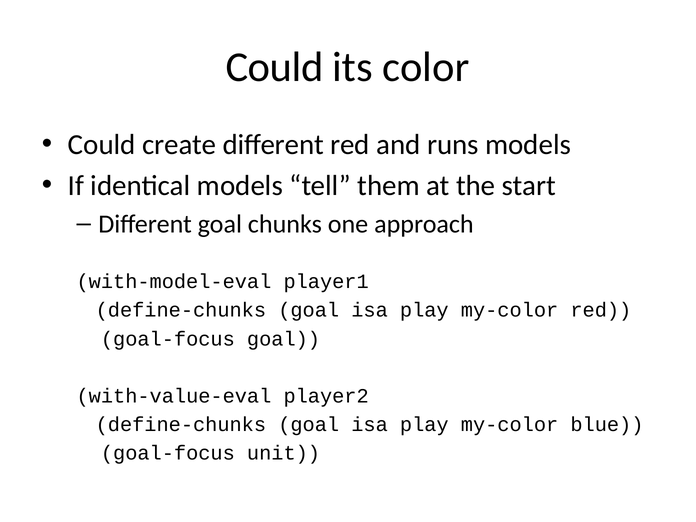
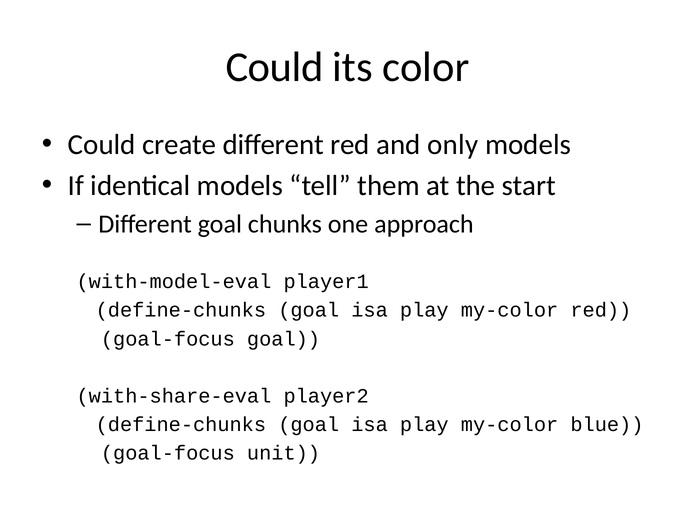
runs: runs -> only
with-value-eval: with-value-eval -> with-share-eval
